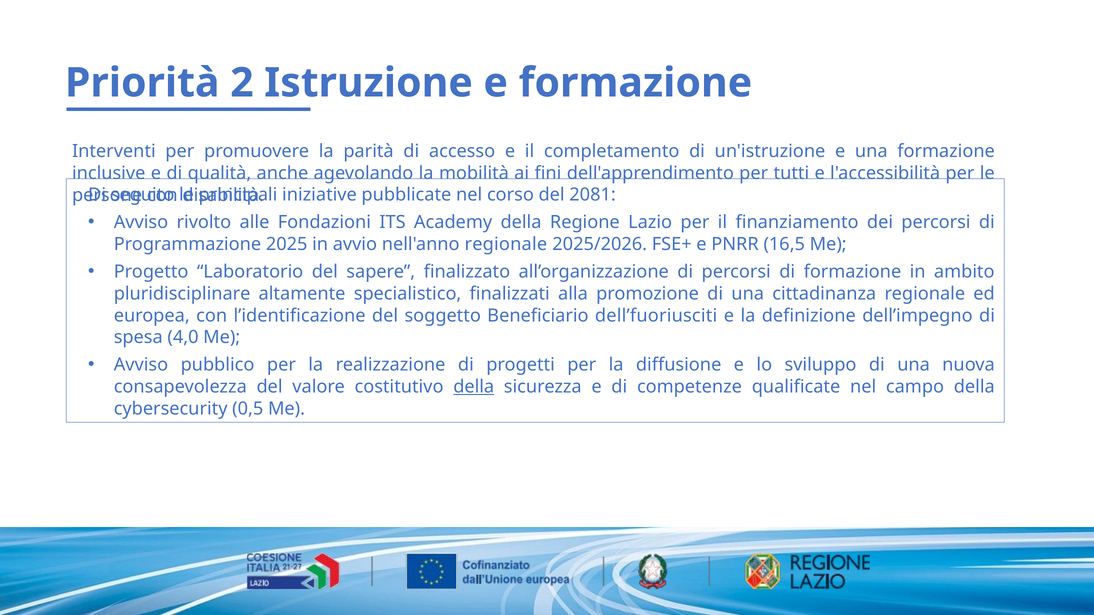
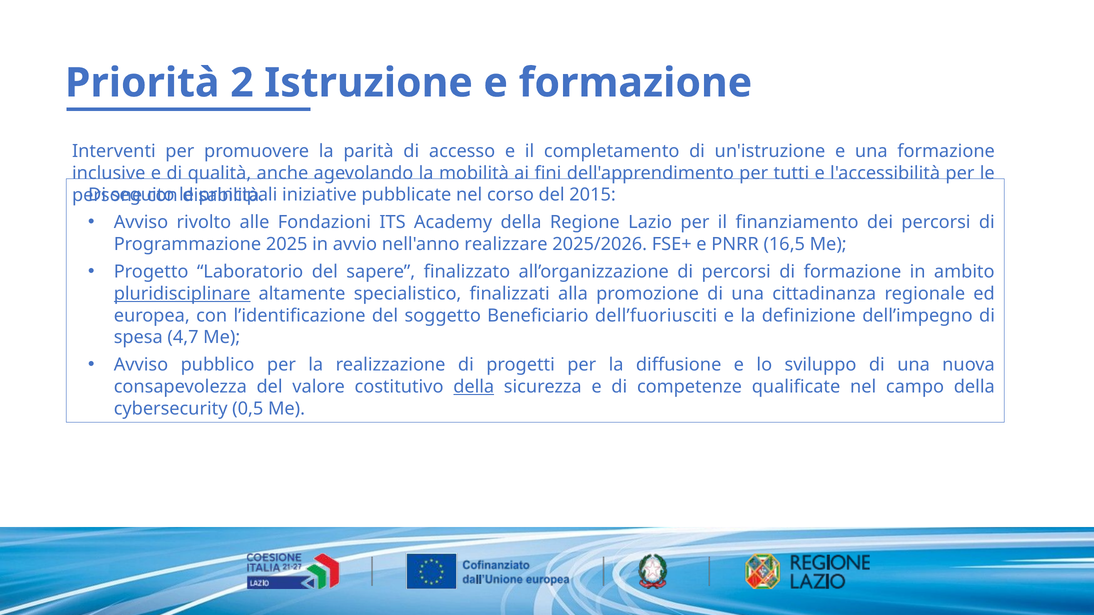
2081: 2081 -> 2015
nell'anno regionale: regionale -> realizzare
pluridisciplinare underline: none -> present
4,0: 4,0 -> 4,7
